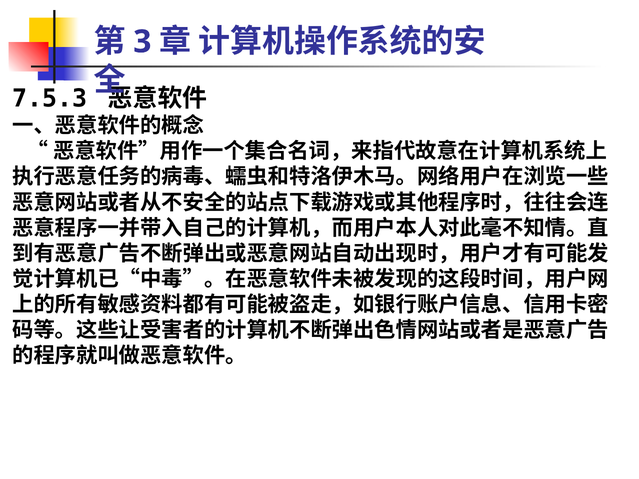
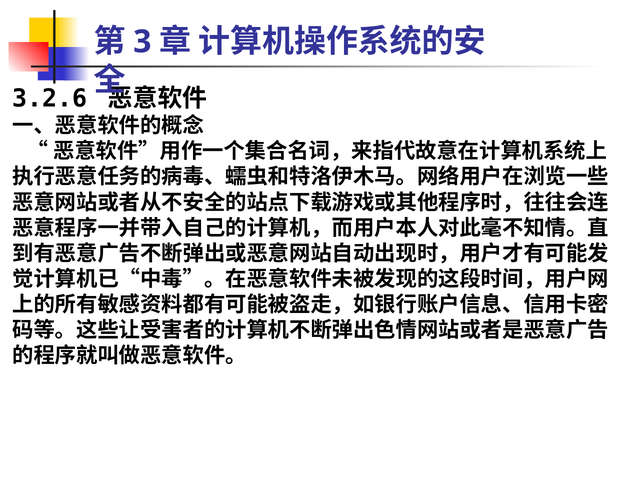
7.5.3: 7.5.3 -> 3.2.6
